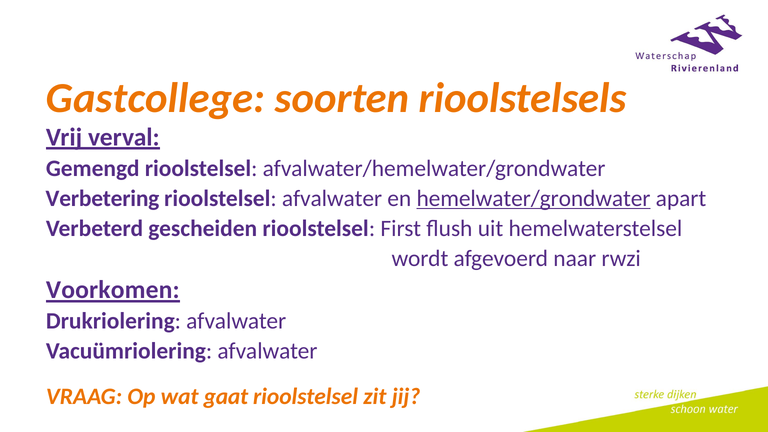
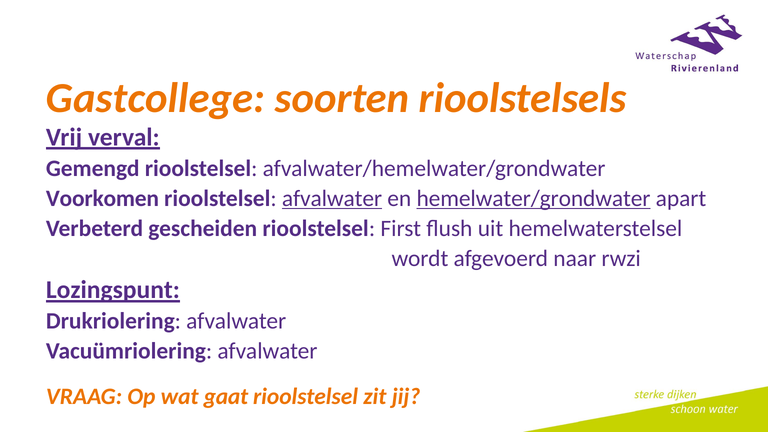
Verbetering: Verbetering -> Voorkomen
afvalwater at (332, 198) underline: none -> present
Voorkomen: Voorkomen -> Lozingspunt
